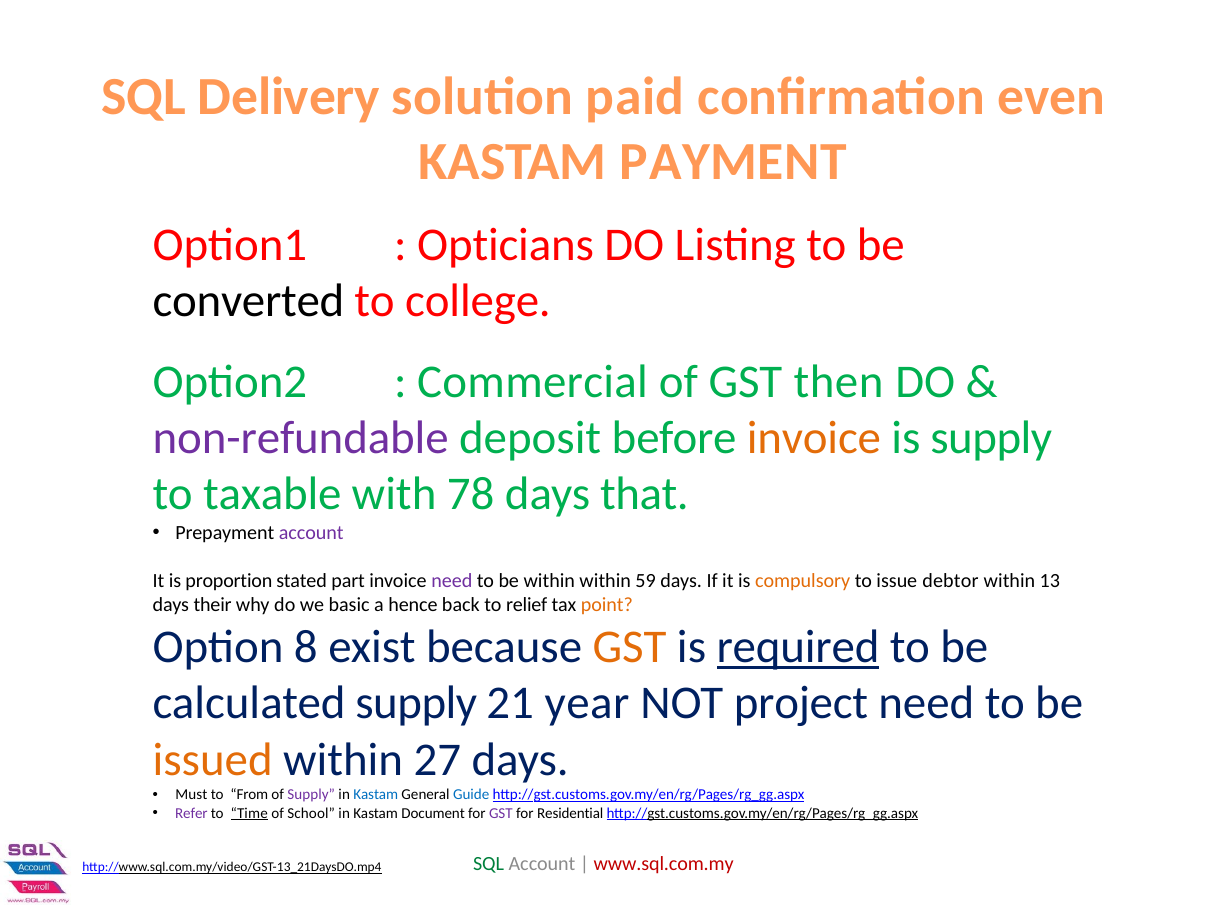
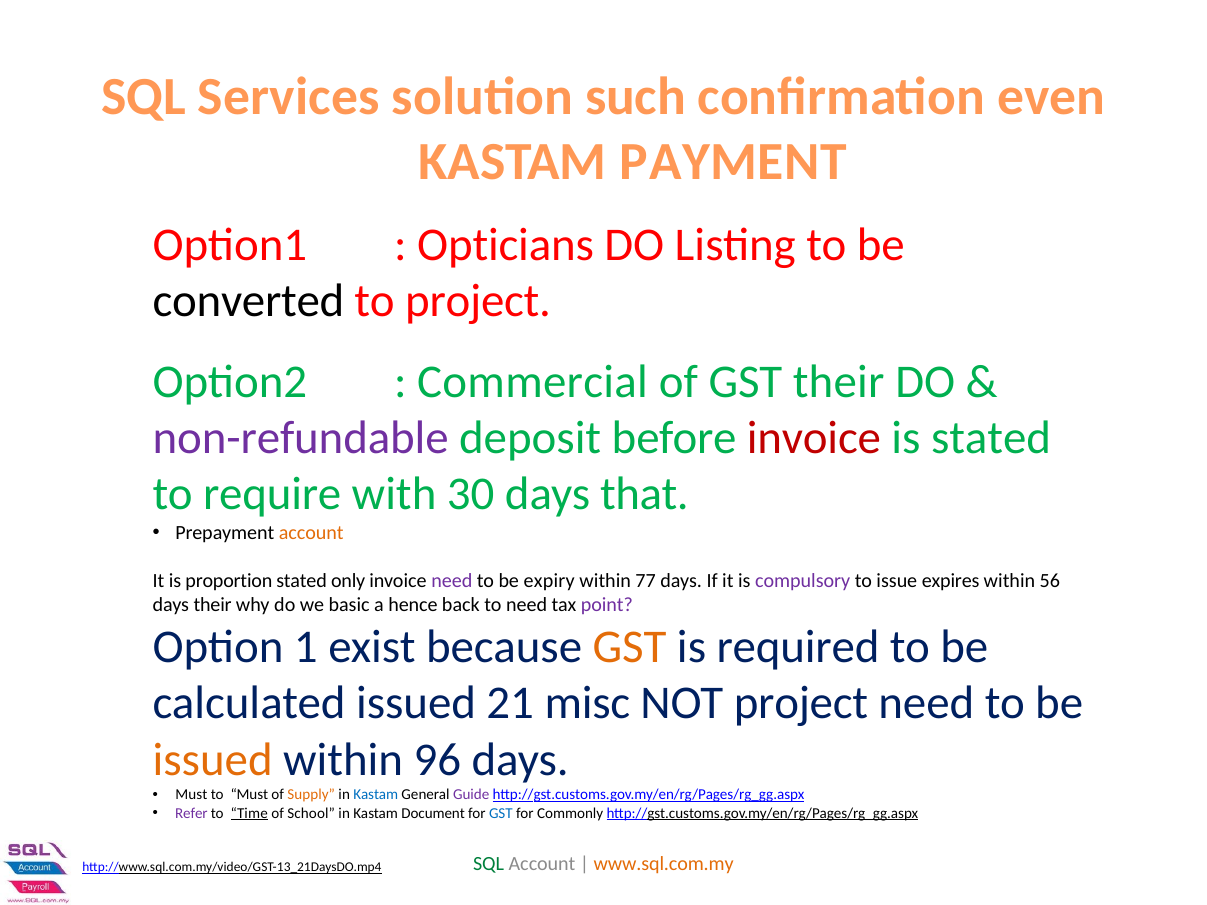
Delivery: Delivery -> Services
paid: paid -> such
to college: college -> project
GST then: then -> their
invoice at (814, 438) colour: orange -> red
is supply: supply -> stated
taxable: taxable -> require
78: 78 -> 30
account at (311, 533) colour: purple -> orange
part: part -> only
be within: within -> expiry
59: 59 -> 77
compulsory colour: orange -> purple
debtor: debtor -> expires
13: 13 -> 56
to relief: relief -> need
point colour: orange -> purple
8: 8 -> 1
required underline: present -> none
calculated supply: supply -> issued
year: year -> misc
27: 27 -> 96
to From: From -> Must
Supply at (311, 795) colour: purple -> orange
Guide colour: blue -> purple
GST at (501, 813) colour: purple -> blue
Residential: Residential -> Commonly
www.sql.com.my colour: red -> orange
